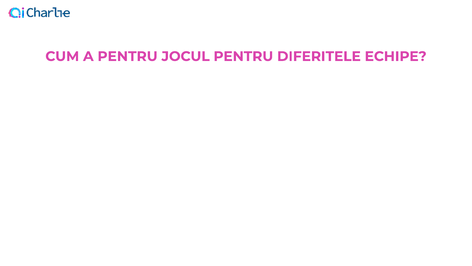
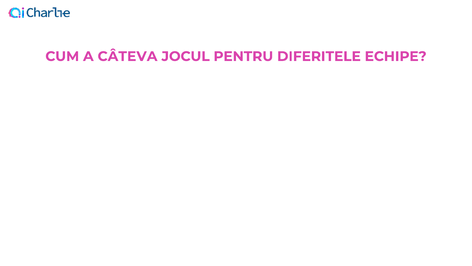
A PENTRU: PENTRU -> CÂTEVA
